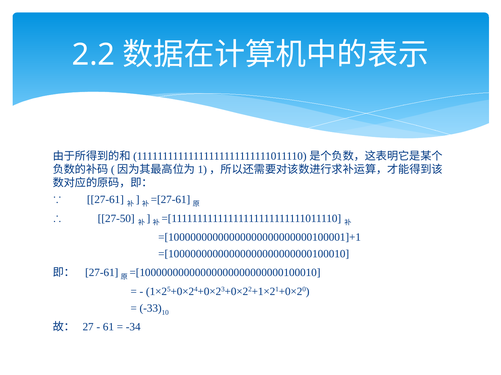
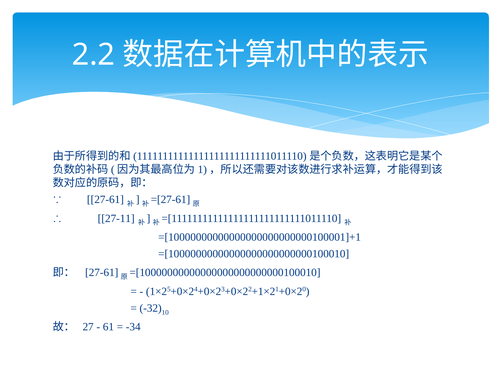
27-50: 27-50 -> 27-11
-33: -33 -> -32
